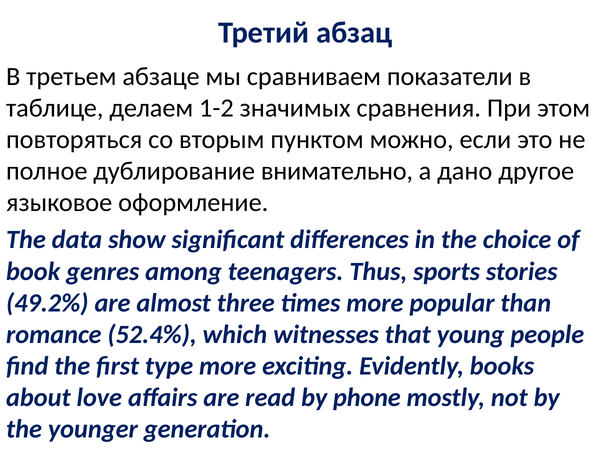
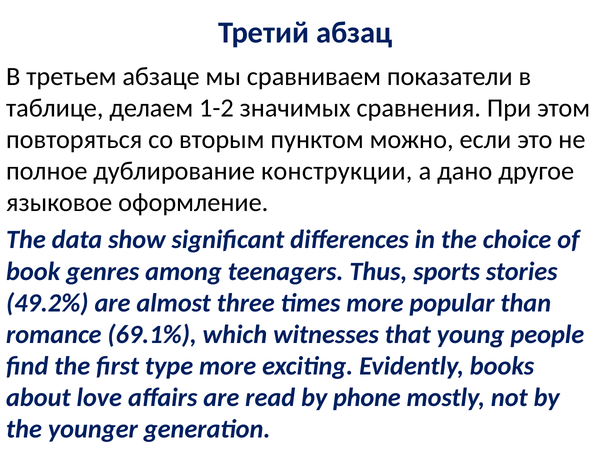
внимательно: внимательно -> конструкции
52.4%: 52.4% -> 69.1%
